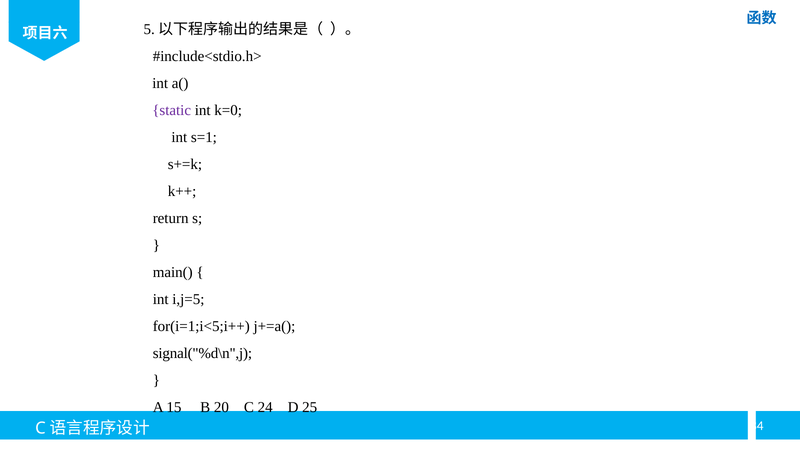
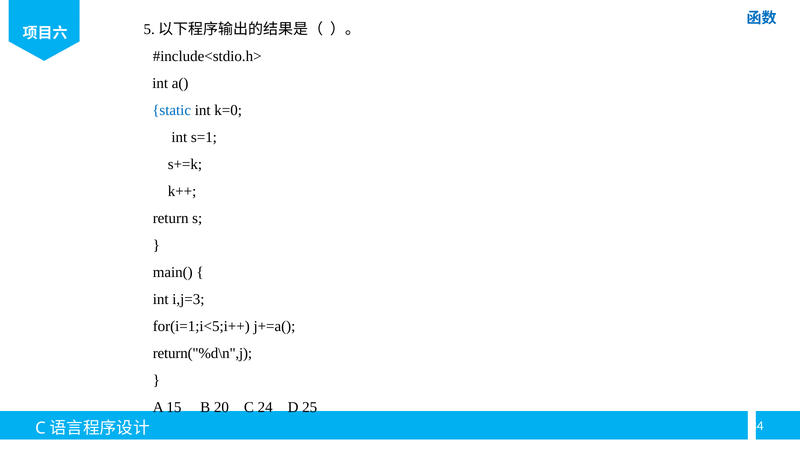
static colour: purple -> blue
i,j=5: i,j=5 -> i,j=3
signal("%d\n",j: signal("%d\n",j -> return("%d\n",j
